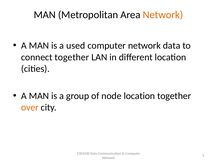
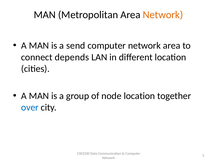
used: used -> send
network data: data -> area
connect together: together -> depends
over colour: orange -> blue
